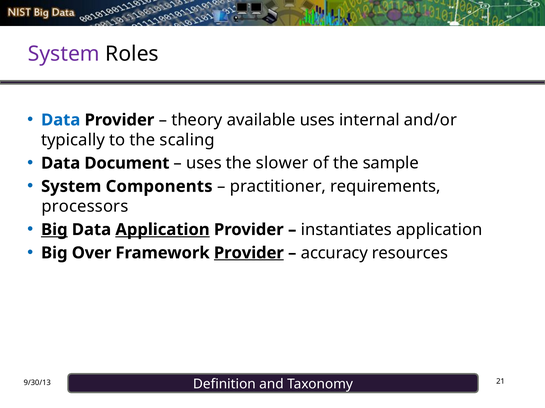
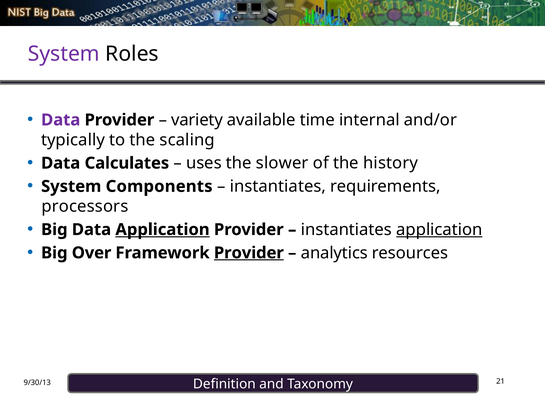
Data at (61, 120) colour: blue -> purple
theory: theory -> variety
available uses: uses -> time
Document: Document -> Calculates
sample: sample -> history
practitioner at (278, 187): practitioner -> instantiates
Big at (54, 230) underline: present -> none
application at (439, 230) underline: none -> present
accuracy: accuracy -> analytics
